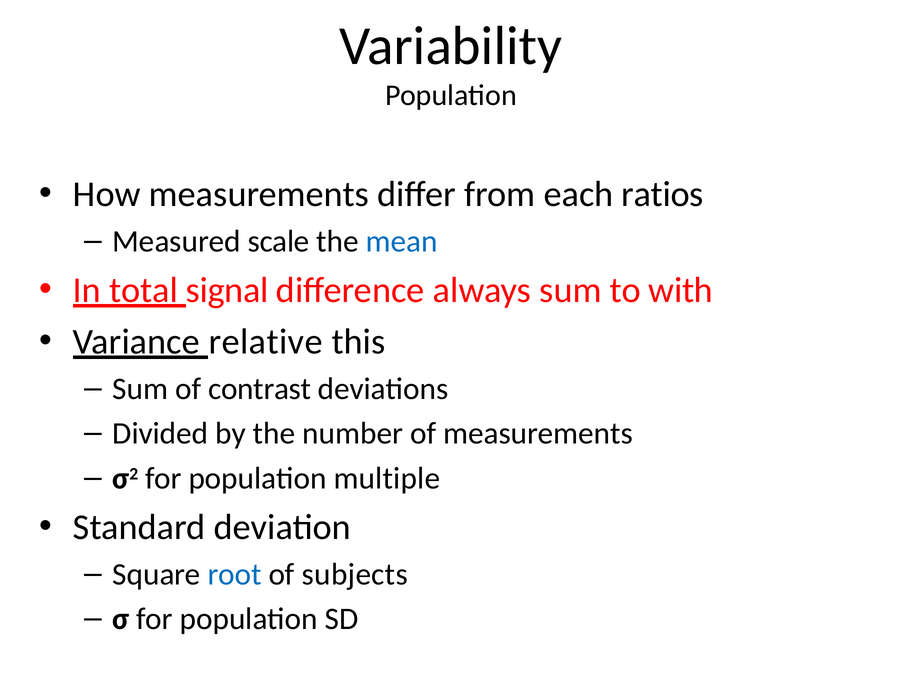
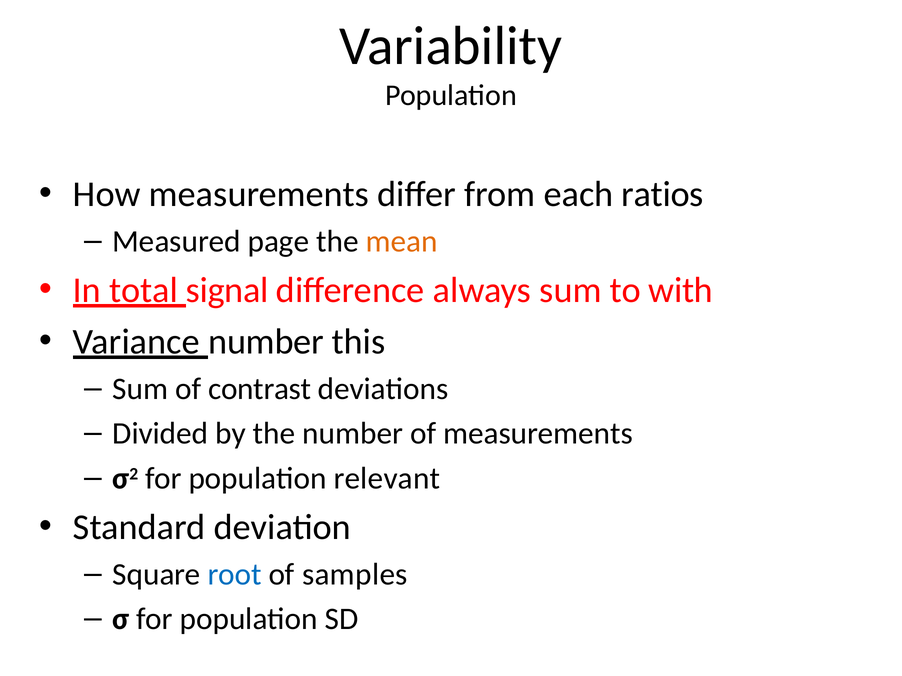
scale: scale -> page
mean colour: blue -> orange
Variance relative: relative -> number
multiple: multiple -> relevant
subjects: subjects -> samples
